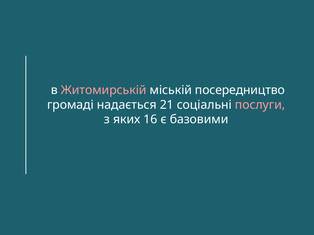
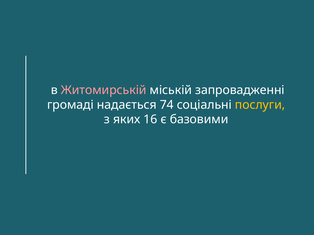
посередництво: посередництво -> запровадженні
21: 21 -> 74
послуги colour: pink -> yellow
